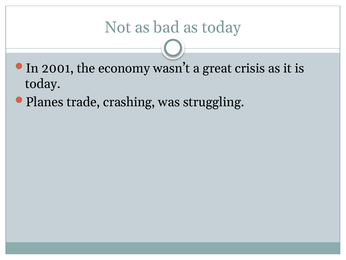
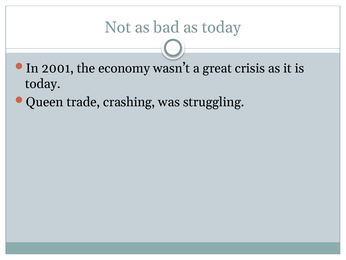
Planes: Planes -> Queen
